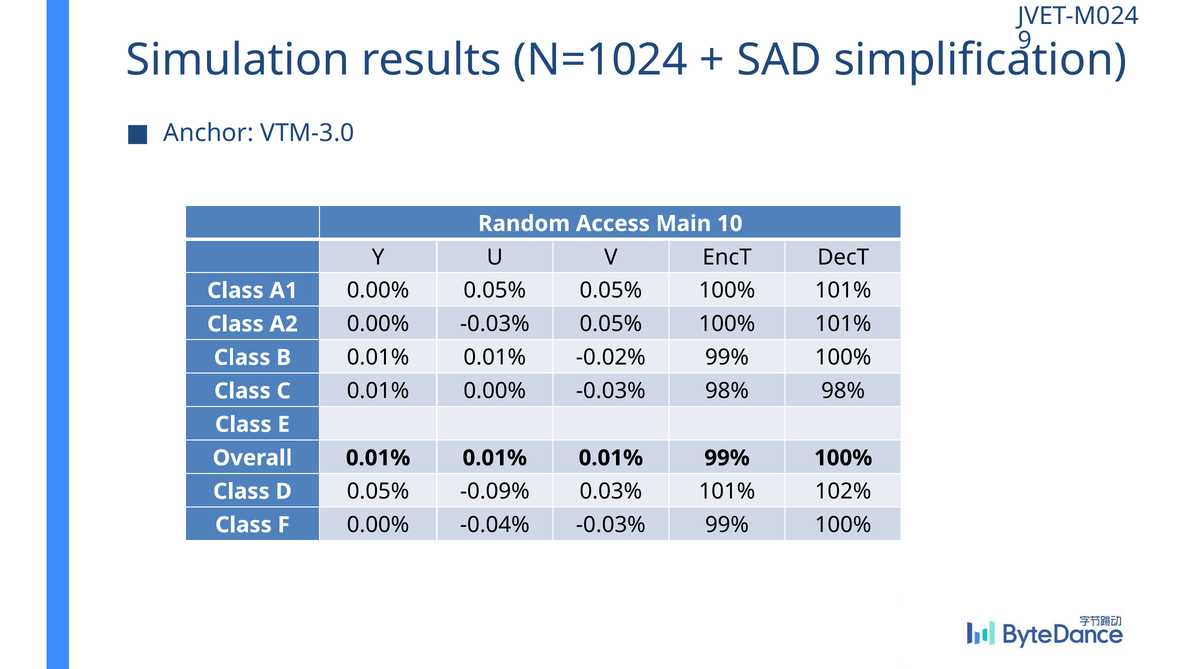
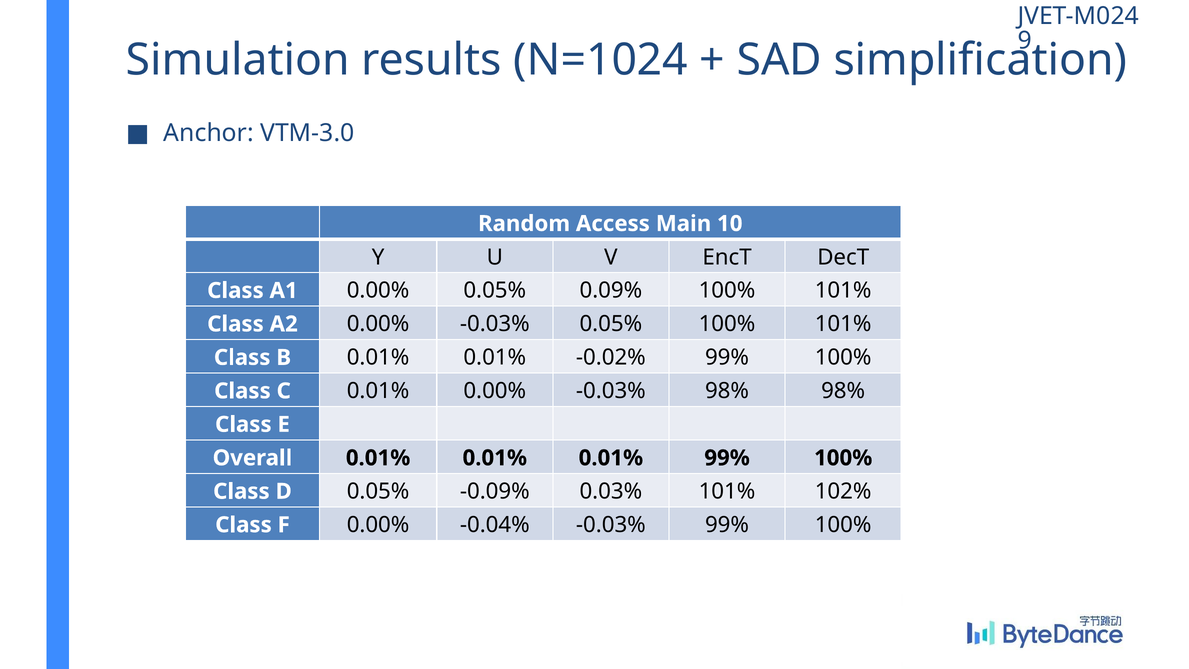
0.05% 0.05%: 0.05% -> 0.09%
